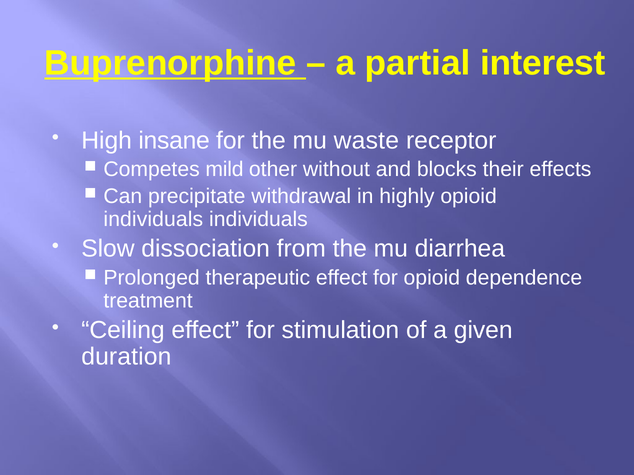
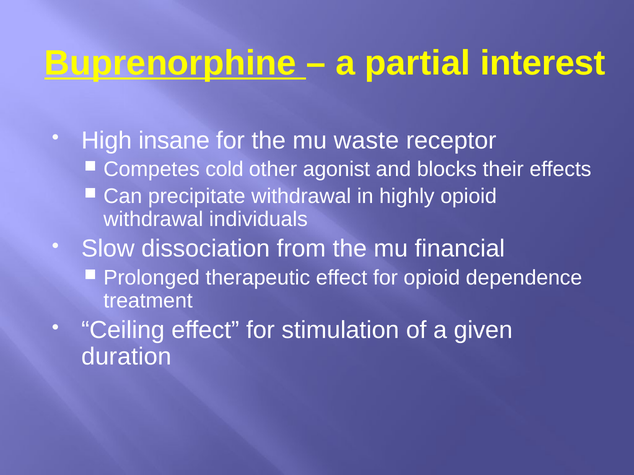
mild: mild -> cold
without: without -> agonist
individuals at (153, 219): individuals -> withdrawal
diarrhea: diarrhea -> financial
